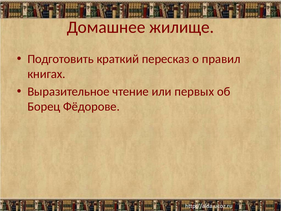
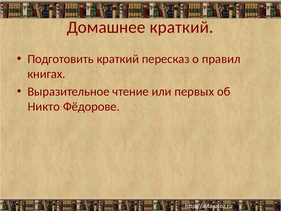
Домашнее жилище: жилище -> краткий
Борец: Борец -> Никто
